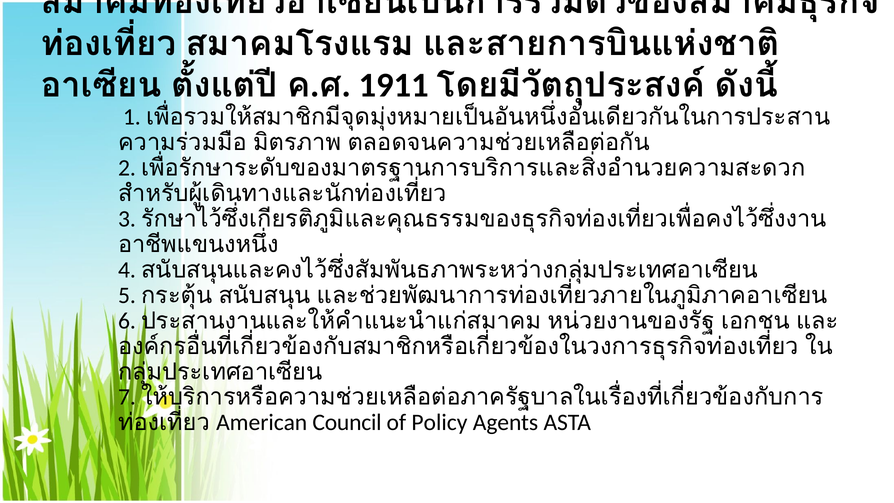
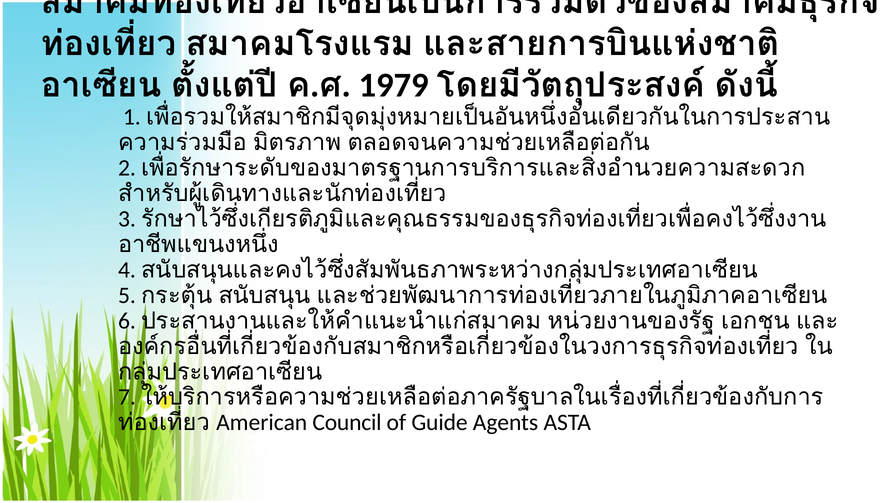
1911: 1911 -> 1979
Policy: Policy -> Guide
